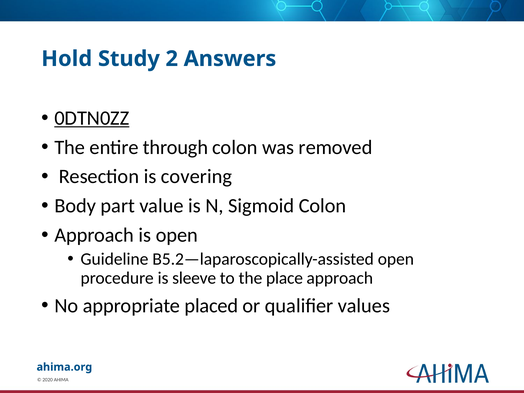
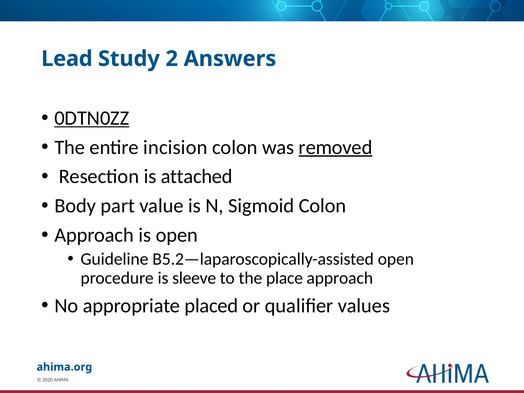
Hold: Hold -> Lead
through: through -> incision
removed underline: none -> present
covering: covering -> attached
